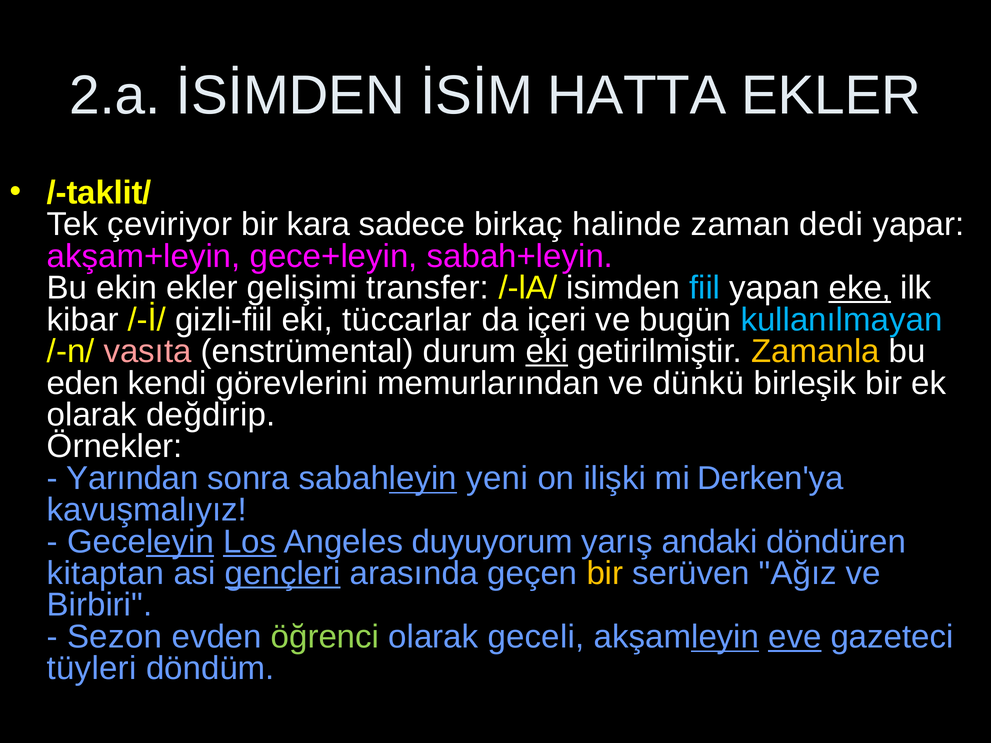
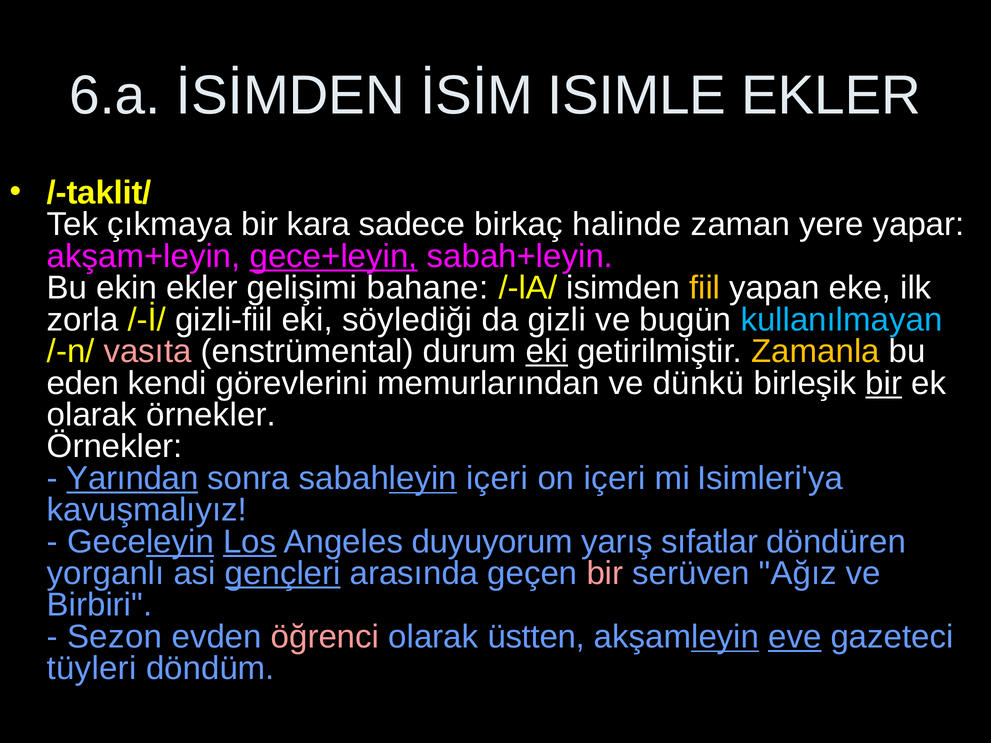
2.a: 2.a -> 6.a
HATTA: HATTA -> ISIMLE
çeviriyor: çeviriyor -> çıkmaya
dedi: dedi -> yere
gece+leyin underline: none -> present
transfer: transfer -> bahane
fiil colour: light blue -> yellow
eke underline: present -> none
kibar: kibar -> zorla
tüccarlar: tüccarlar -> söylediği
içeri: içeri -> gizli
bir at (884, 383) underline: none -> present
olarak değdirip: değdirip -> örnekler
Yarından underline: none -> present
sabahleyin yeni: yeni -> içeri
on ilişki: ilişki -> içeri
Derken'ya: Derken'ya -> Isimleri'ya
andaki: andaki -> sıfatlar
kitaptan: kitaptan -> yorganlı
bir at (605, 574) colour: yellow -> pink
öğrenci colour: light green -> pink
geceli: geceli -> üstten
